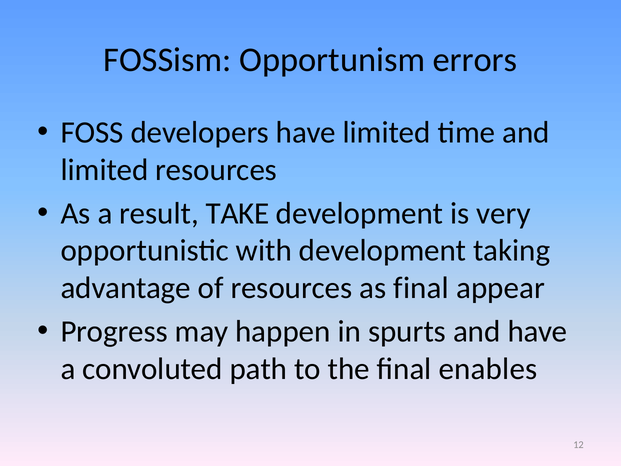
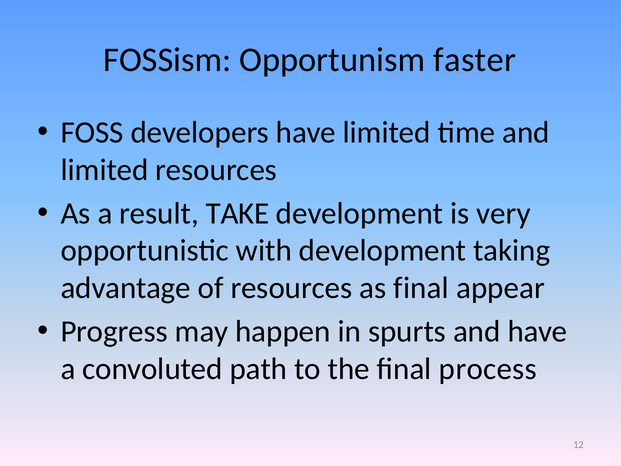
errors: errors -> faster
enables: enables -> process
